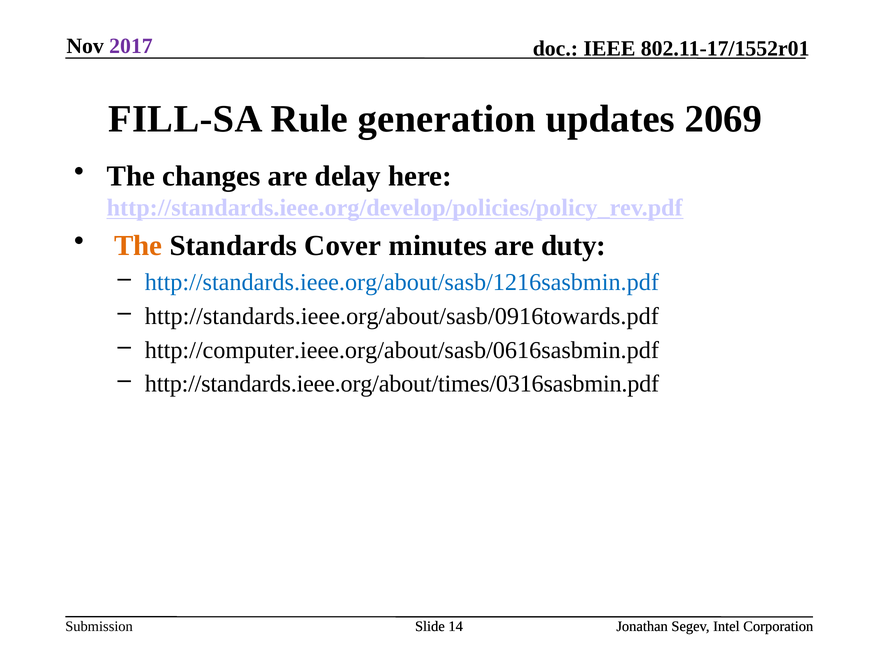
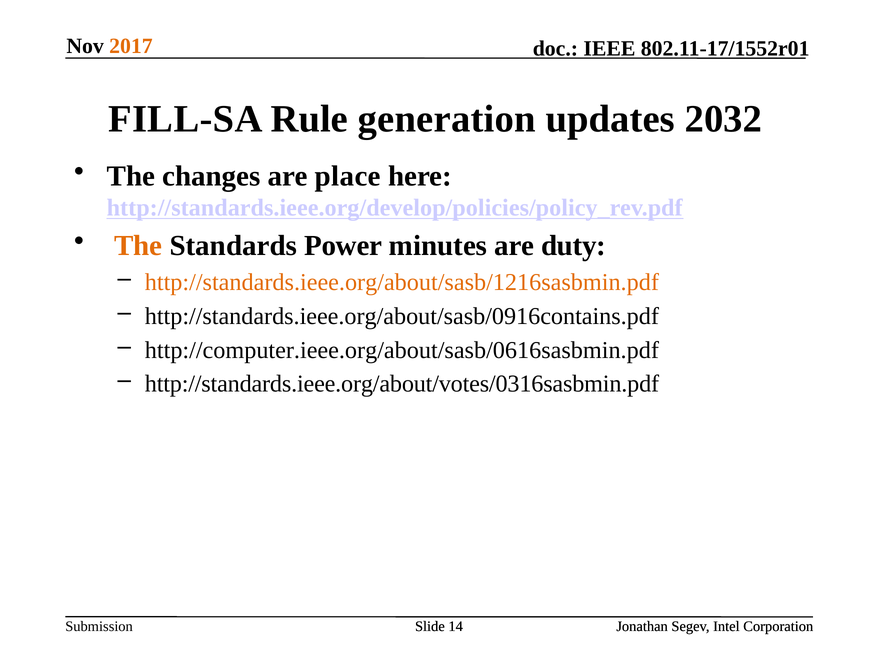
2017 colour: purple -> orange
2069: 2069 -> 2032
delay: delay -> place
Cover: Cover -> Power
http://standards.ieee.org/about/sasb/1216sasbmin.pdf colour: blue -> orange
http://standards.ieee.org/about/sasb/0916towards.pdf: http://standards.ieee.org/about/sasb/0916towards.pdf -> http://standards.ieee.org/about/sasb/0916contains.pdf
http://standards.ieee.org/about/times/0316sasbmin.pdf: http://standards.ieee.org/about/times/0316sasbmin.pdf -> http://standards.ieee.org/about/votes/0316sasbmin.pdf
